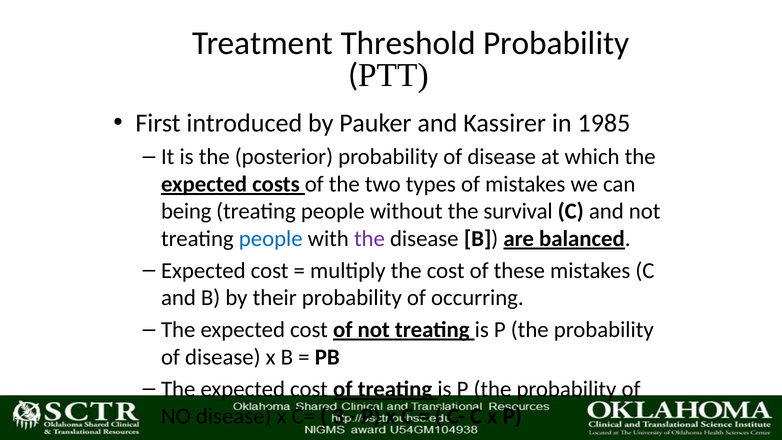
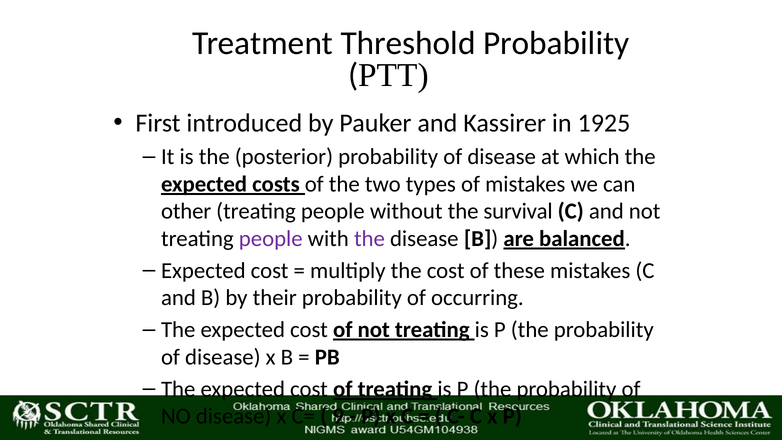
1985: 1985 -> 1925
being: being -> other
people at (271, 239) colour: blue -> purple
3: 3 -> 9
